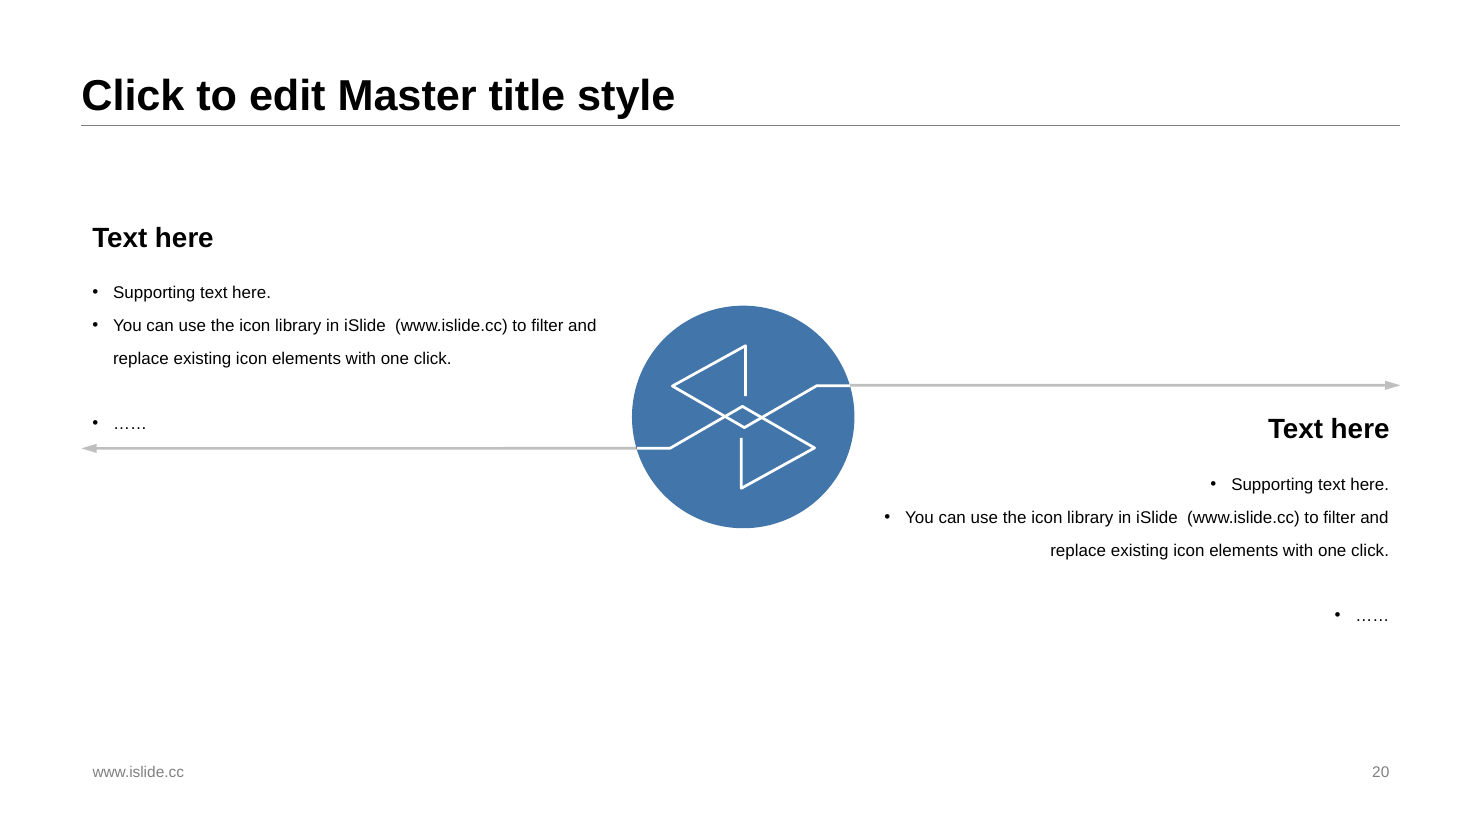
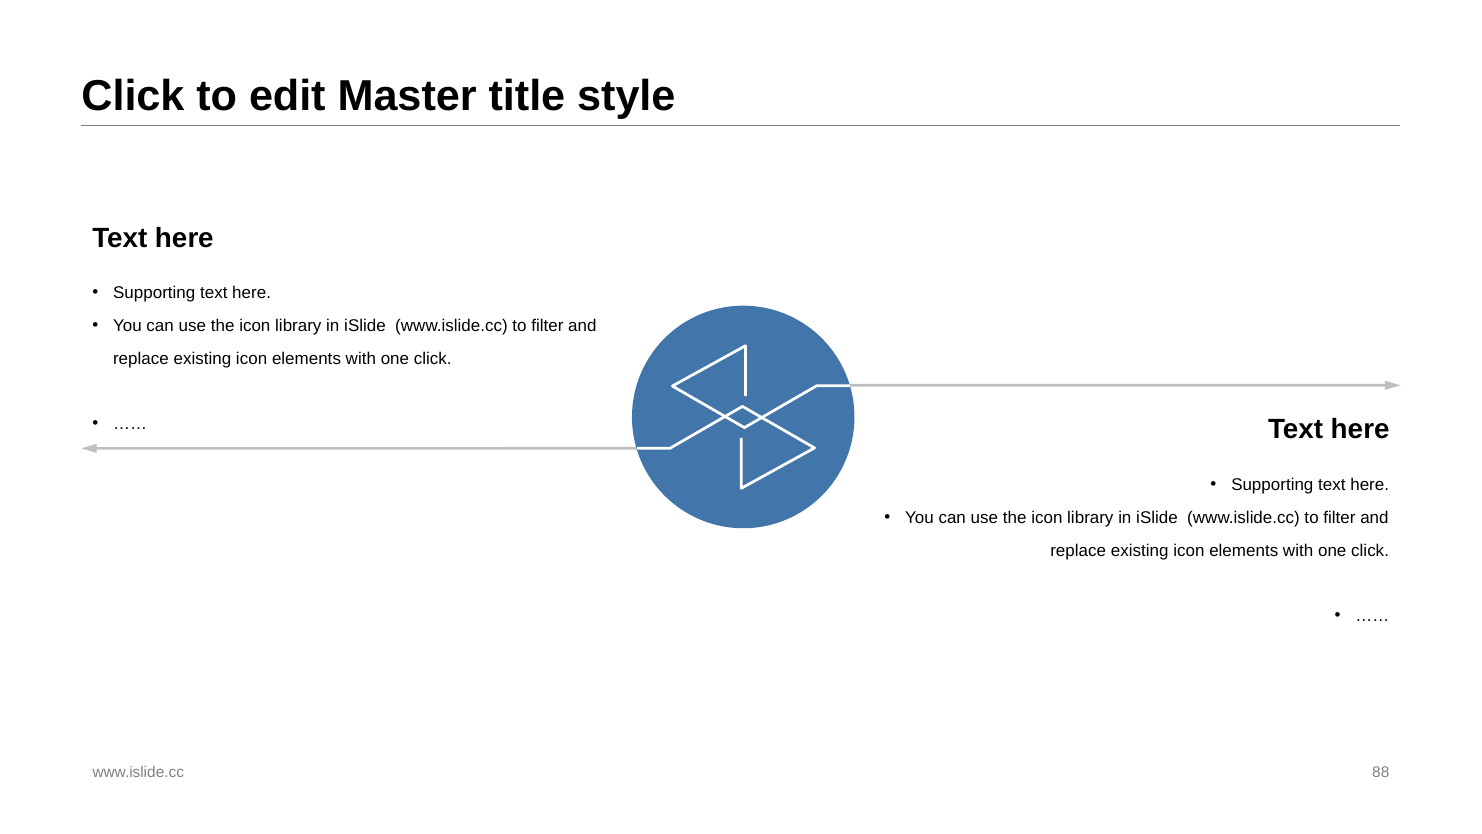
20: 20 -> 88
